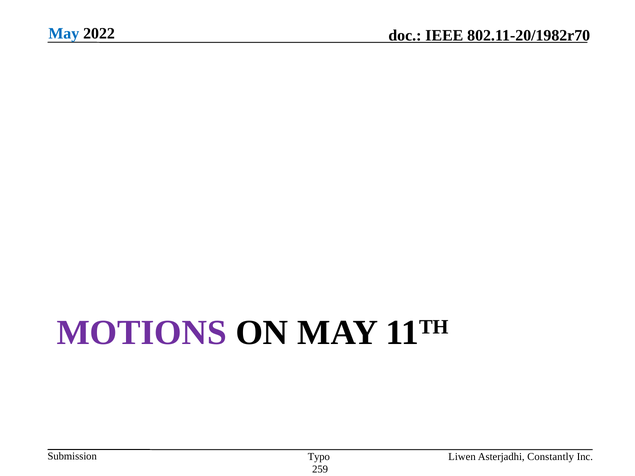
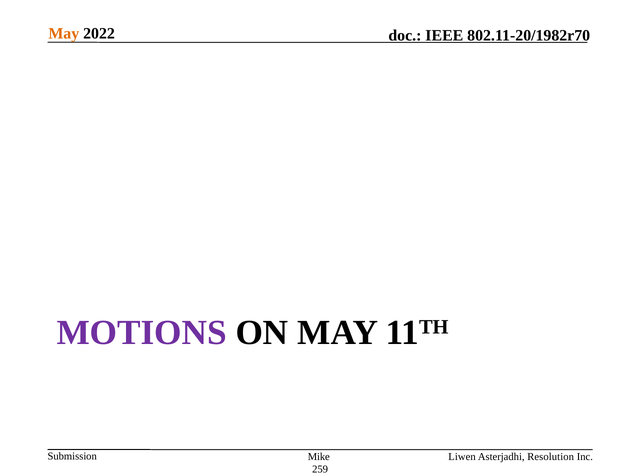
May at (64, 34) colour: blue -> orange
Typo: Typo -> Mike
Constantly: Constantly -> Resolution
